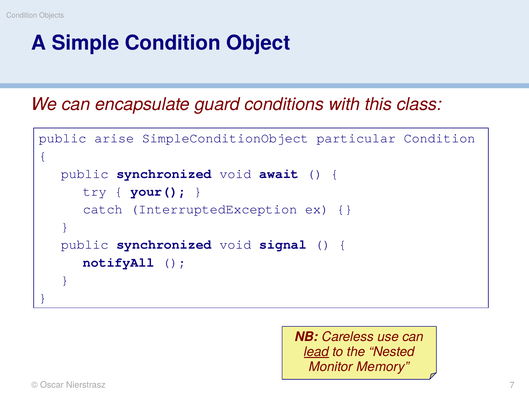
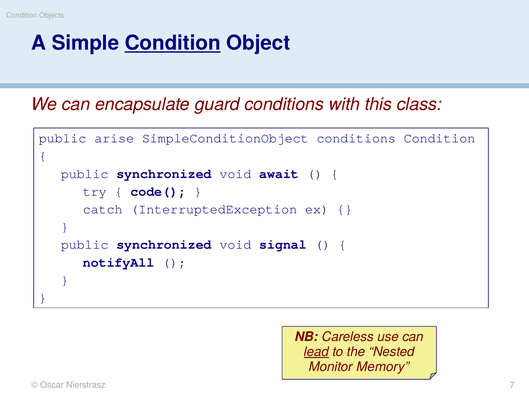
Condition at (173, 43) underline: none -> present
SimpleConditionObject particular: particular -> conditions
your(: your( -> code(
